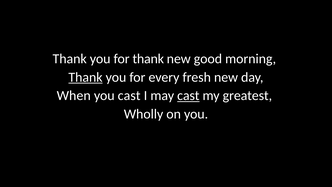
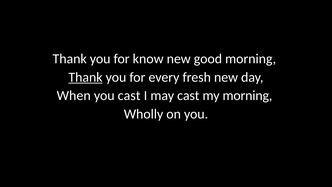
for thank: thank -> know
cast at (188, 96) underline: present -> none
my greatest: greatest -> morning
